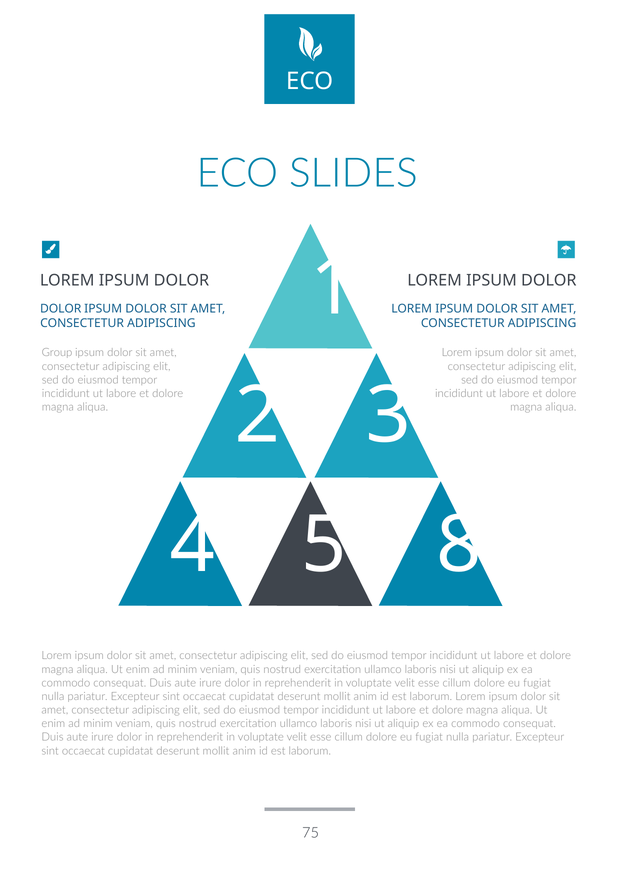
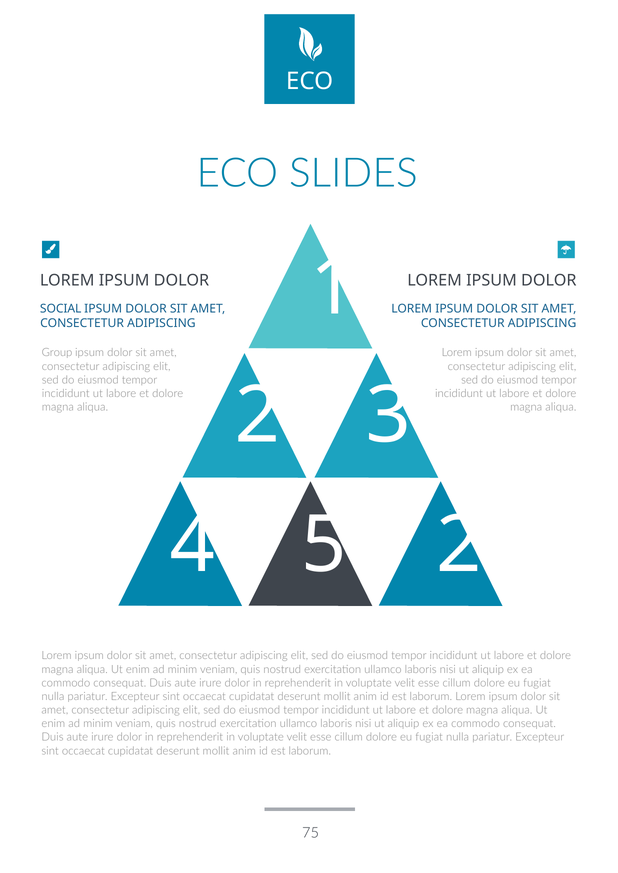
DOLOR at (61, 309): DOLOR -> SOCIAL
5 8: 8 -> 2
